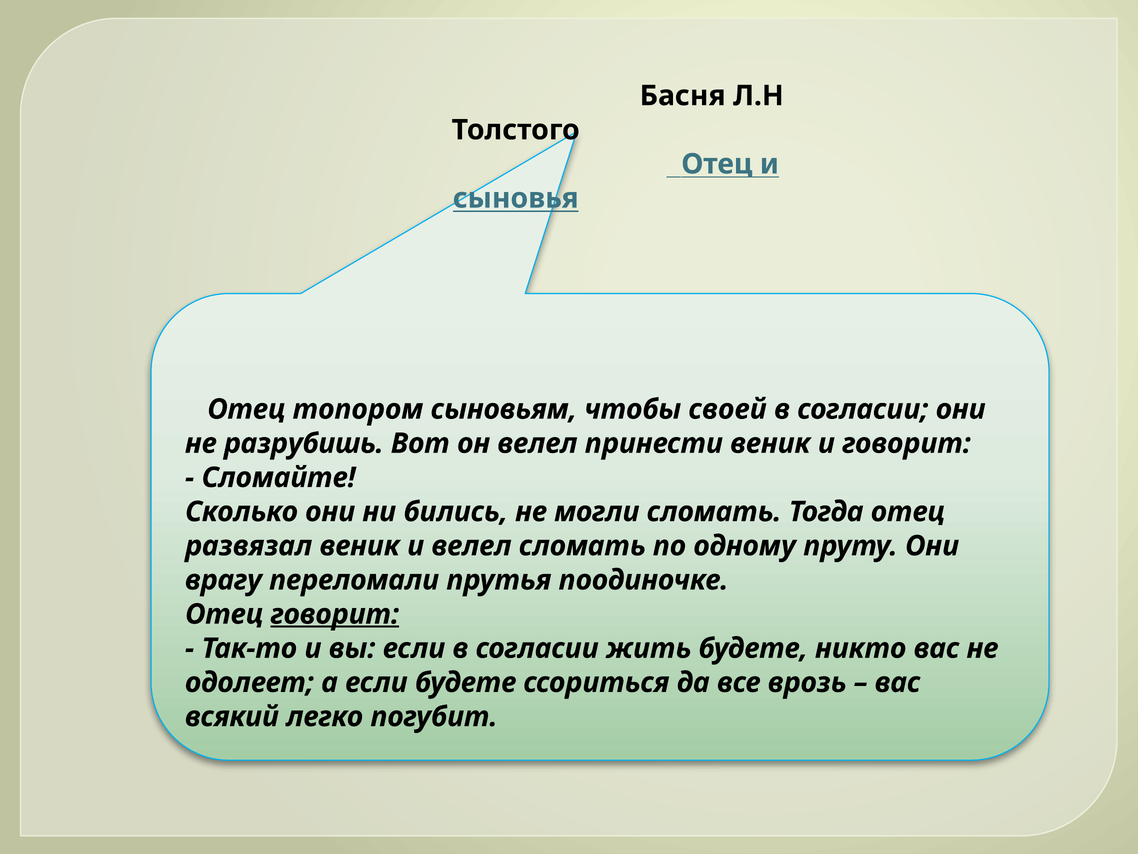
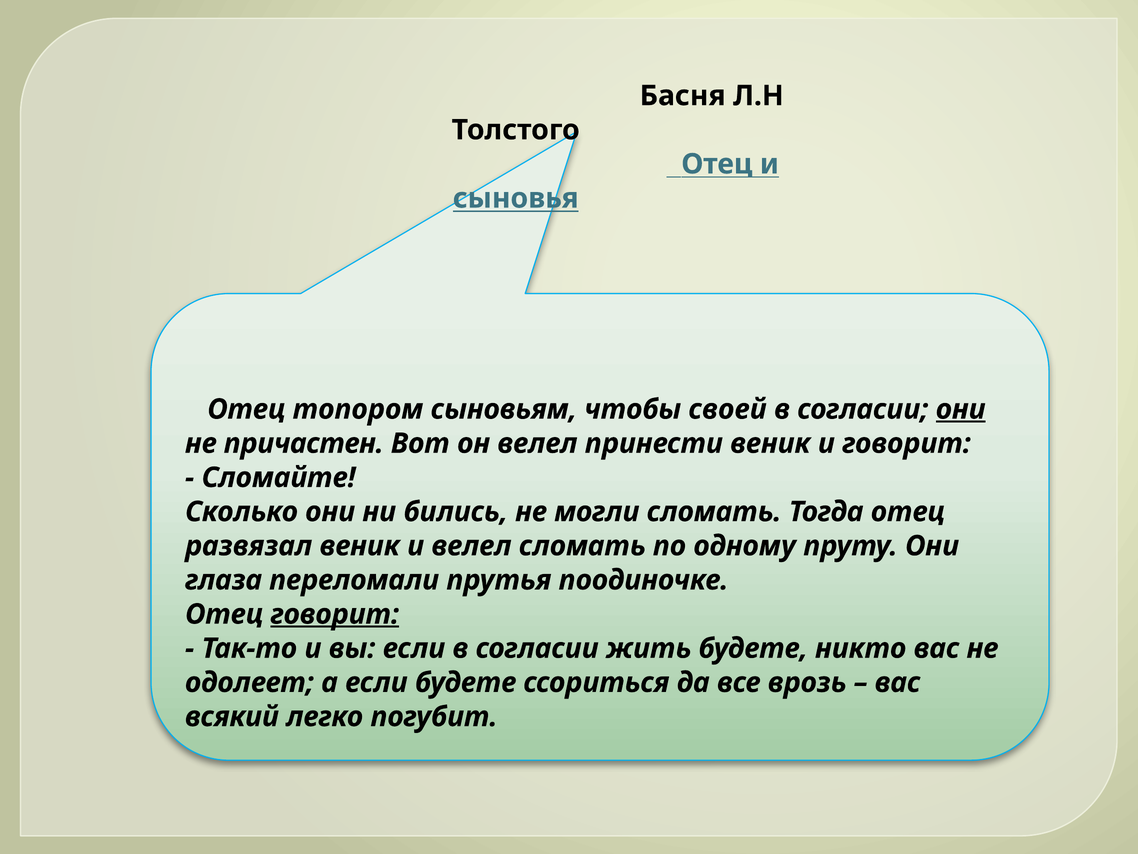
они at (961, 409) underline: none -> present
разрубишь: разрубишь -> причастен
врагу: врагу -> глаза
